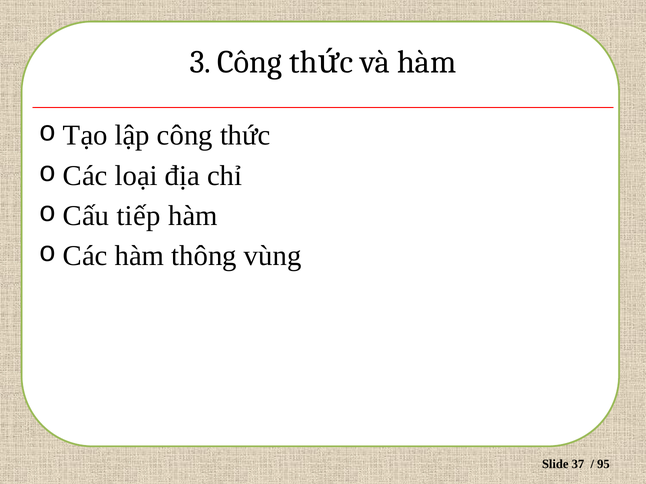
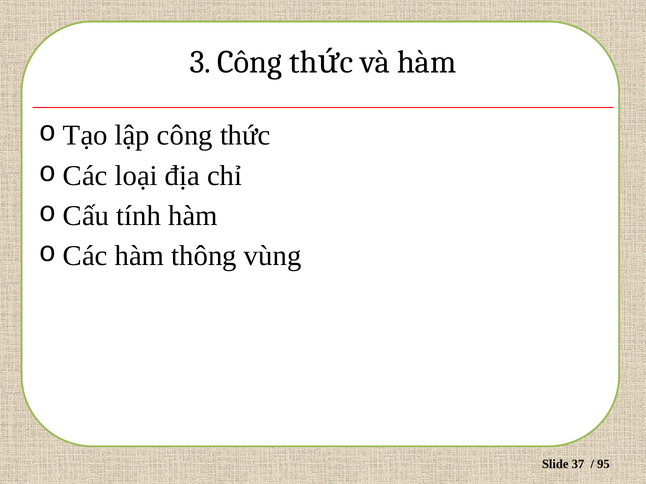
tiếp: tiếp -> tính
